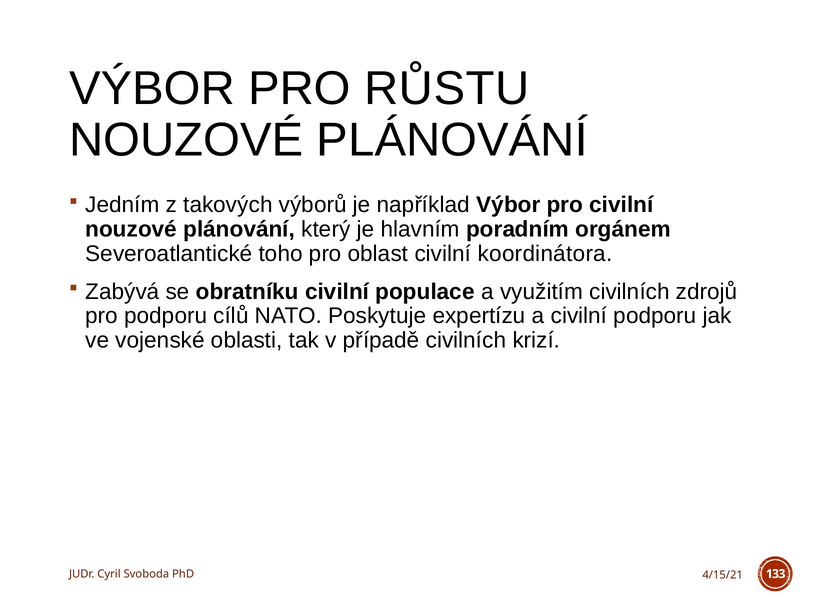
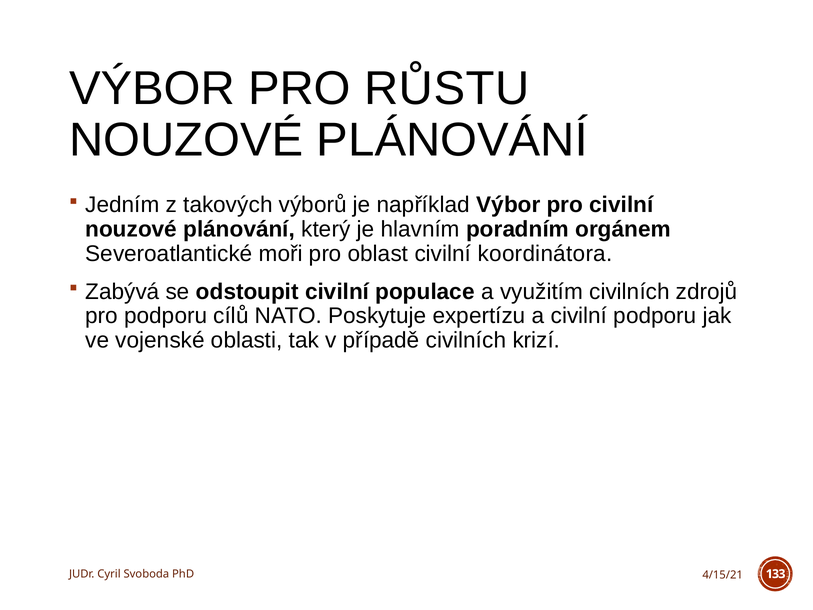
toho: toho -> moři
obratníku: obratníku -> odstoupit
